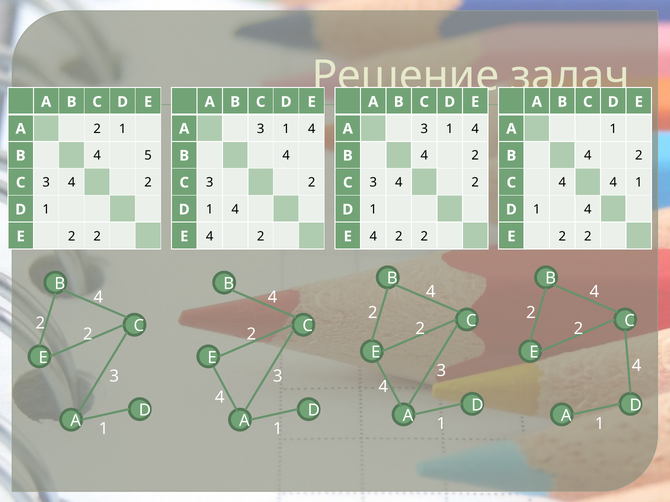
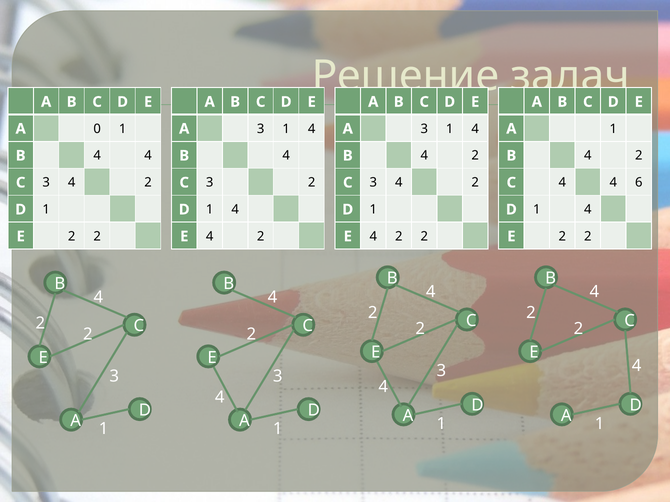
A 2: 2 -> 0
B 4 5: 5 -> 4
4 1: 1 -> 6
